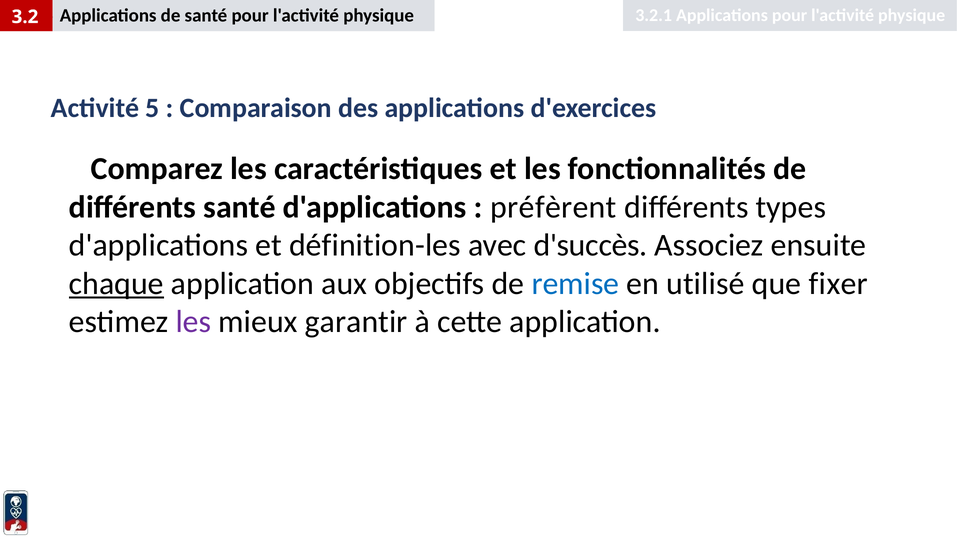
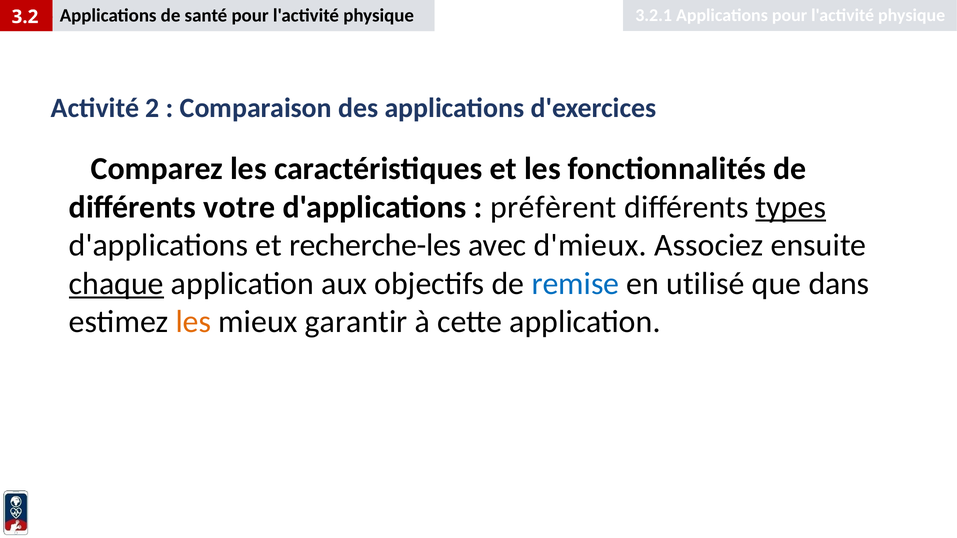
5: 5 -> 2
différents santé: santé -> votre
types underline: none -> present
définition-les: définition-les -> recherche-les
d'succès: d'succès -> d'mieux
fixer: fixer -> dans
les at (193, 322) colour: purple -> orange
